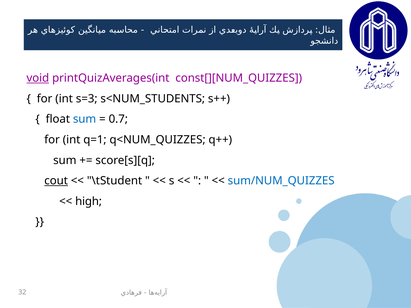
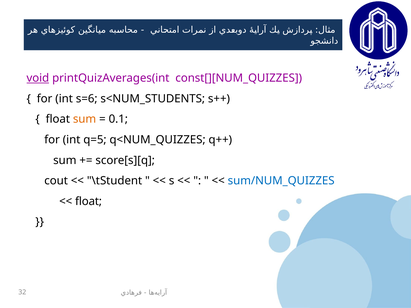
s=3: s=3 -> s=6
sum at (85, 119) colour: blue -> orange
0.7: 0.7 -> 0.1
q=1: q=1 -> q=5
cout underline: present -> none
high at (89, 201): high -> float
